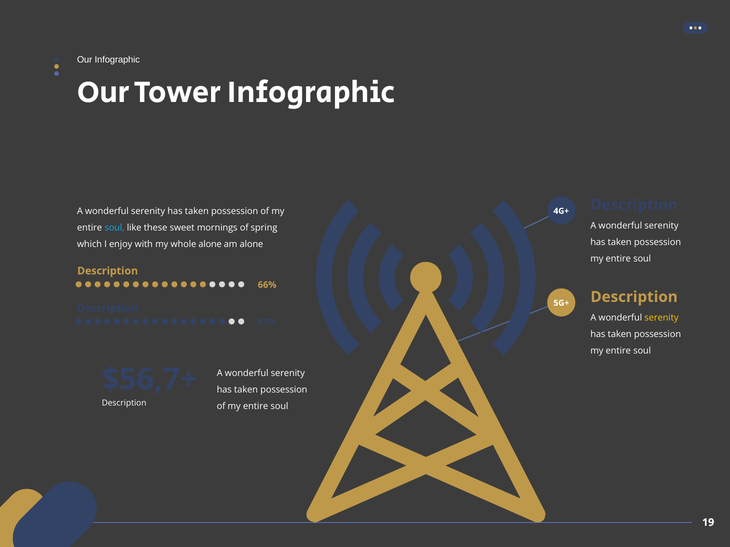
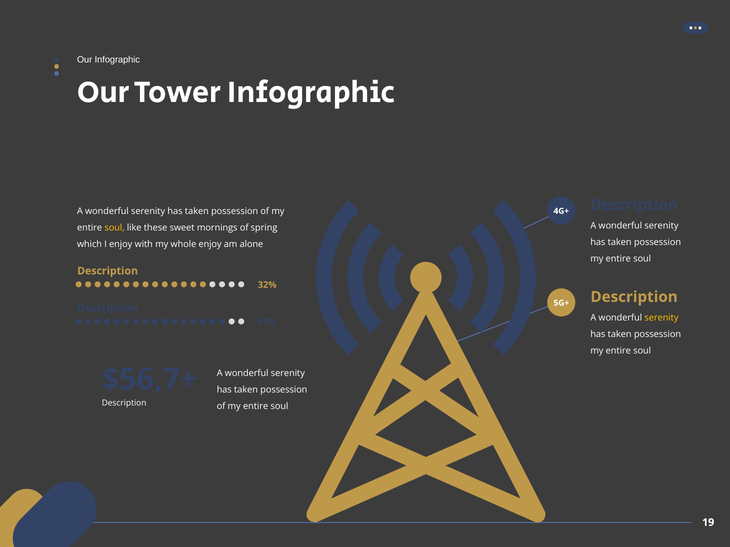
soul at (115, 228) colour: light blue -> yellow
whole alone: alone -> enjoy
66%: 66% -> 32%
